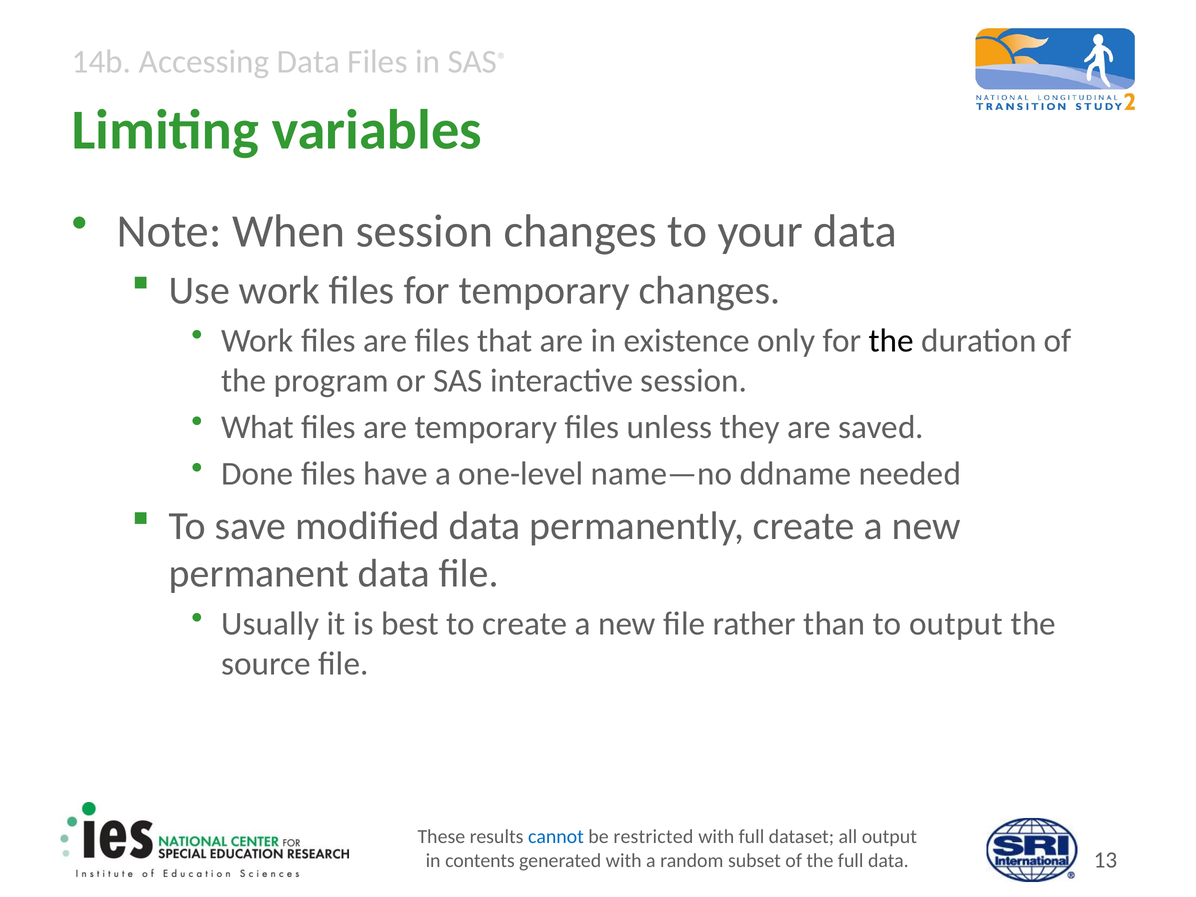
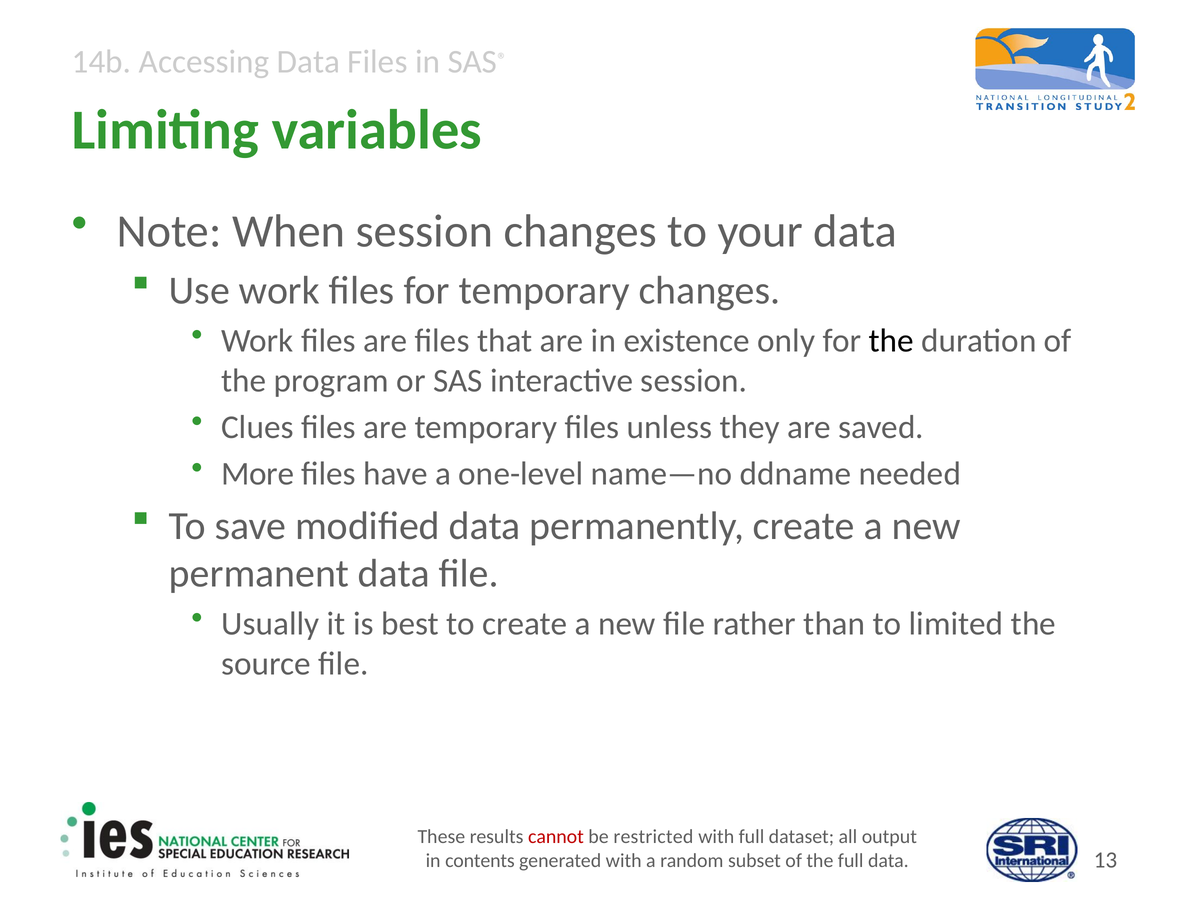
What: What -> Clues
Done: Done -> More
to output: output -> limited
cannot colour: blue -> red
